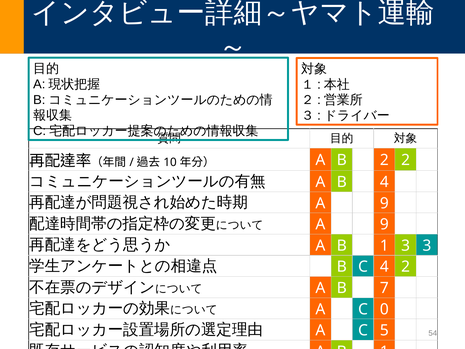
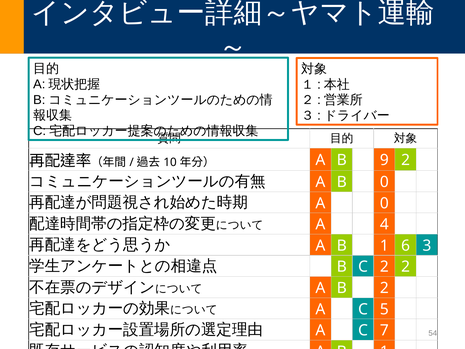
B 2: 2 -> 9
B 4: 4 -> 0
9 at (384, 203): 9 -> 0
9 at (384, 224): 9 -> 4
1 3: 3 -> 6
C 4: 4 -> 2
B 7: 7 -> 2
0: 0 -> 5
5: 5 -> 7
